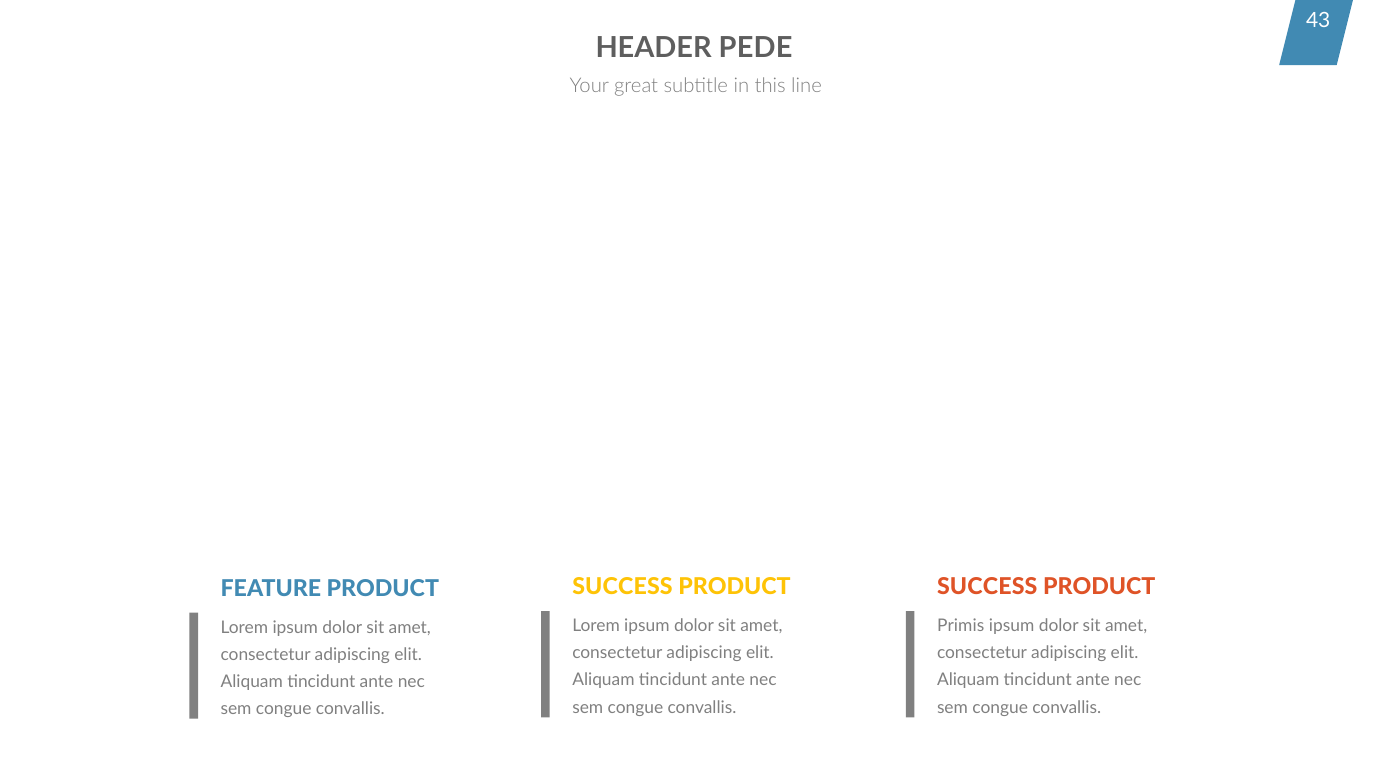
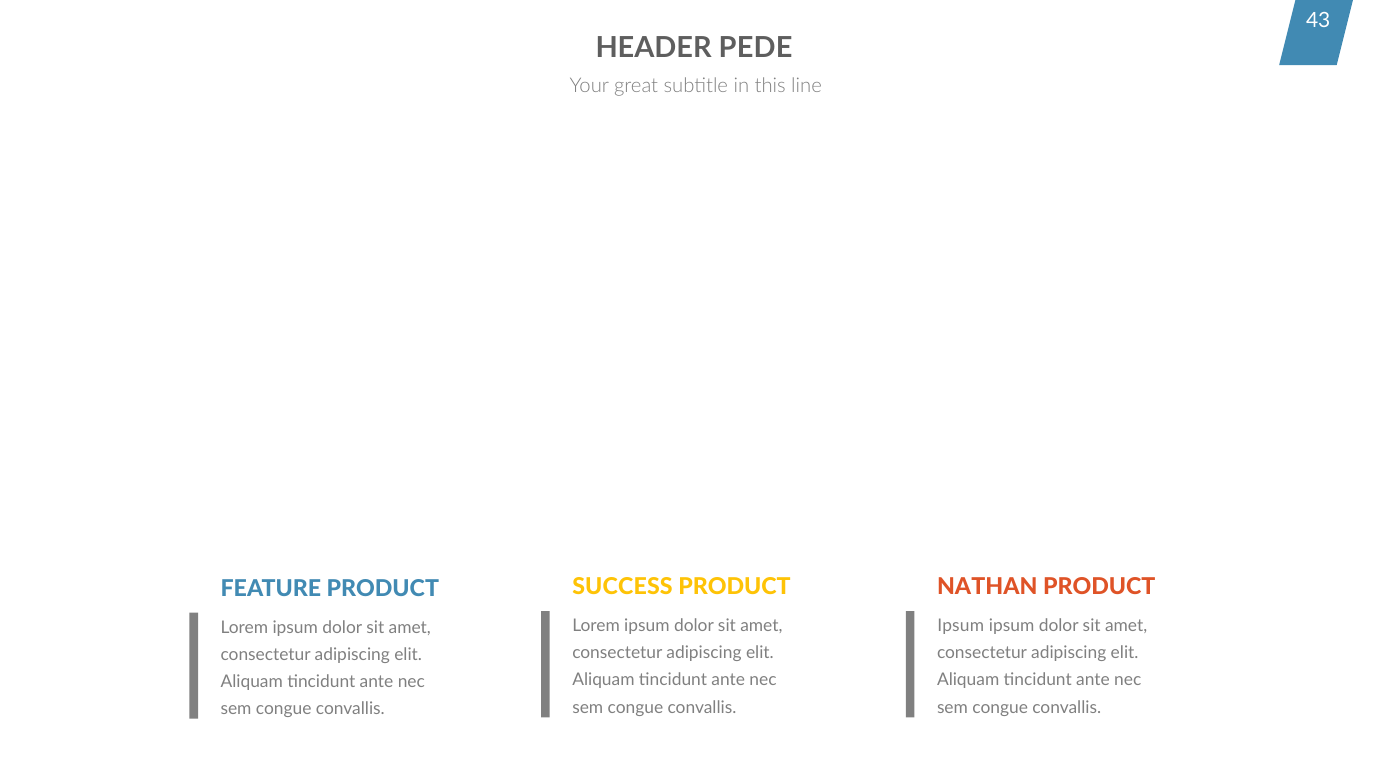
SUCCESS at (987, 587): SUCCESS -> NATHAN
Primis at (961, 626): Primis -> Ipsum
